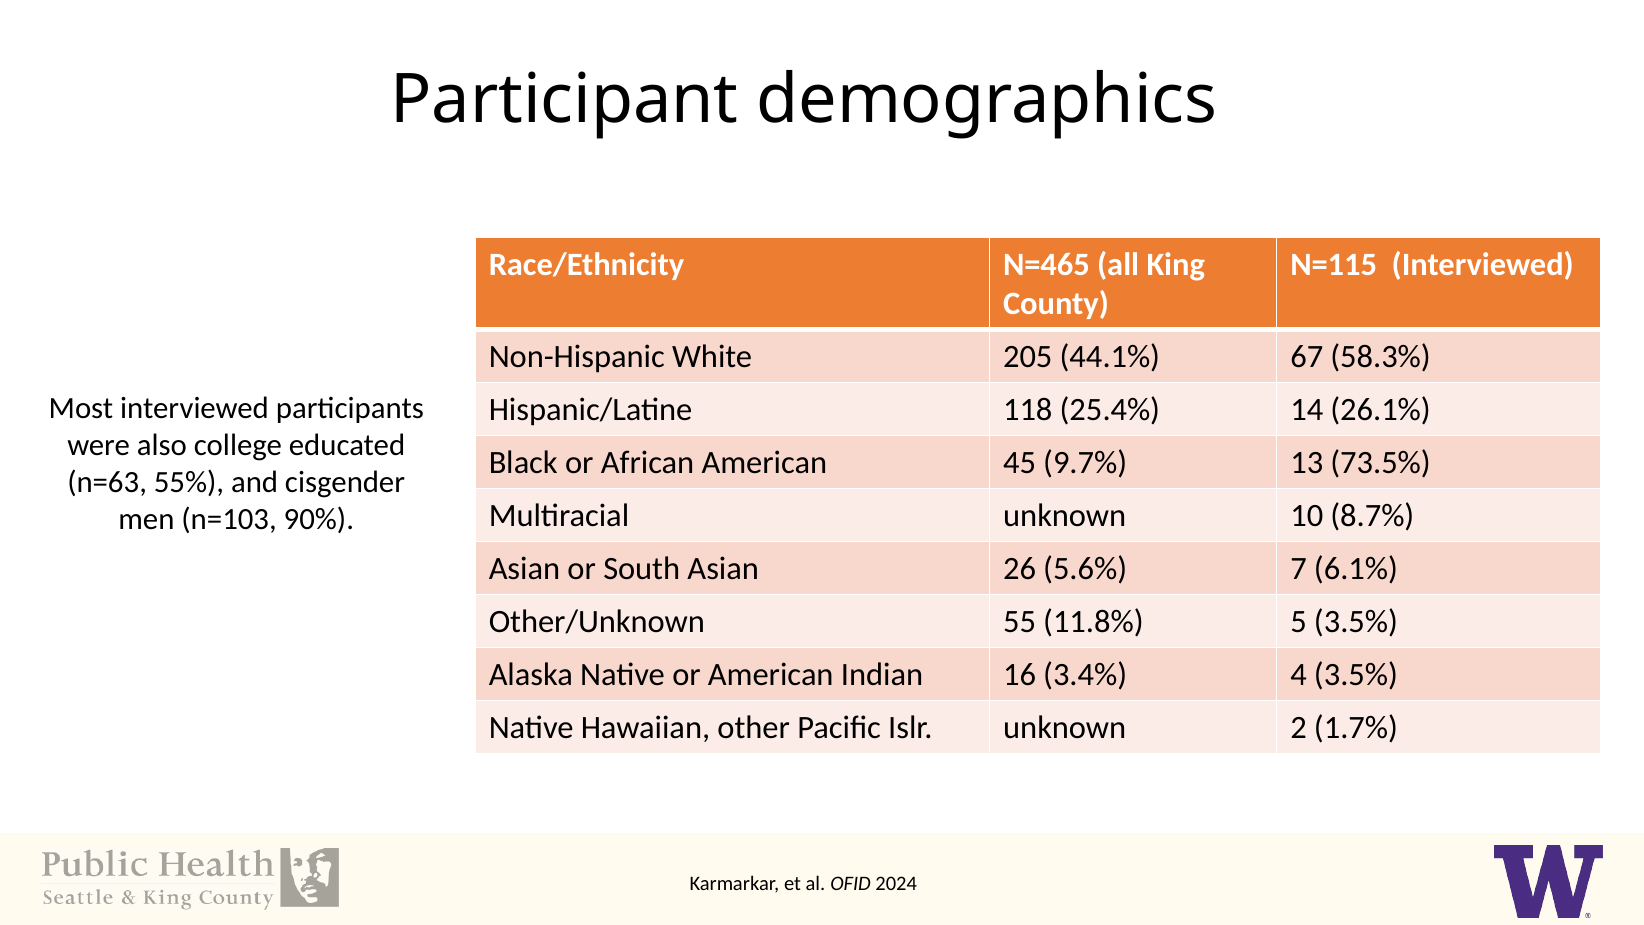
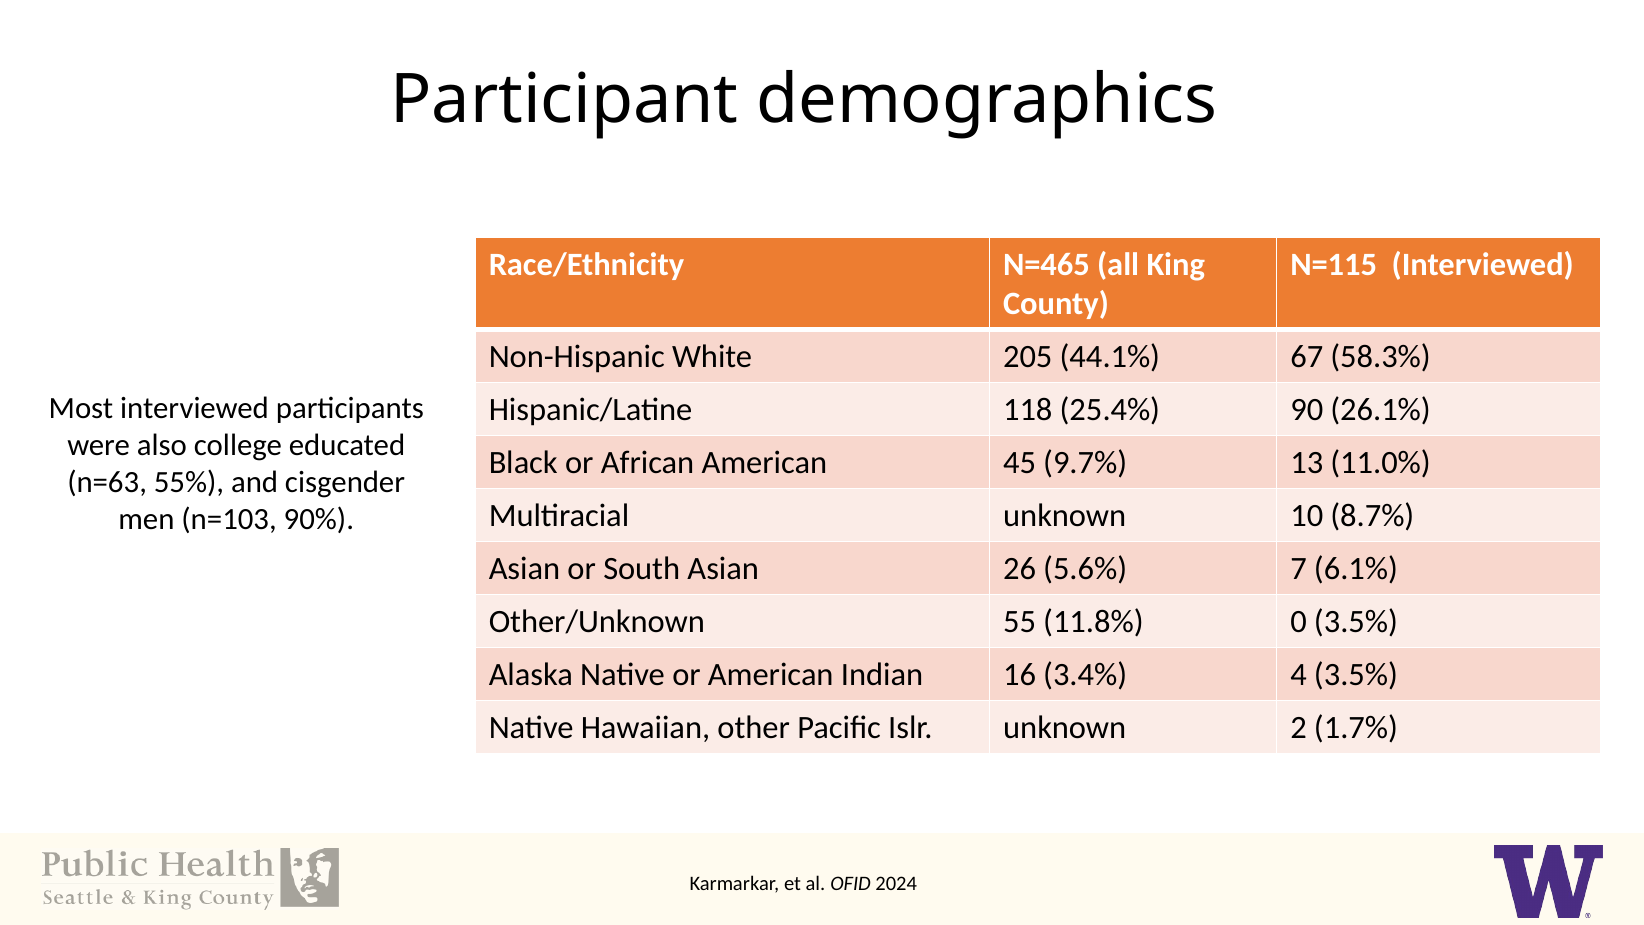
14: 14 -> 90
73.5%: 73.5% -> 11.0%
5: 5 -> 0
